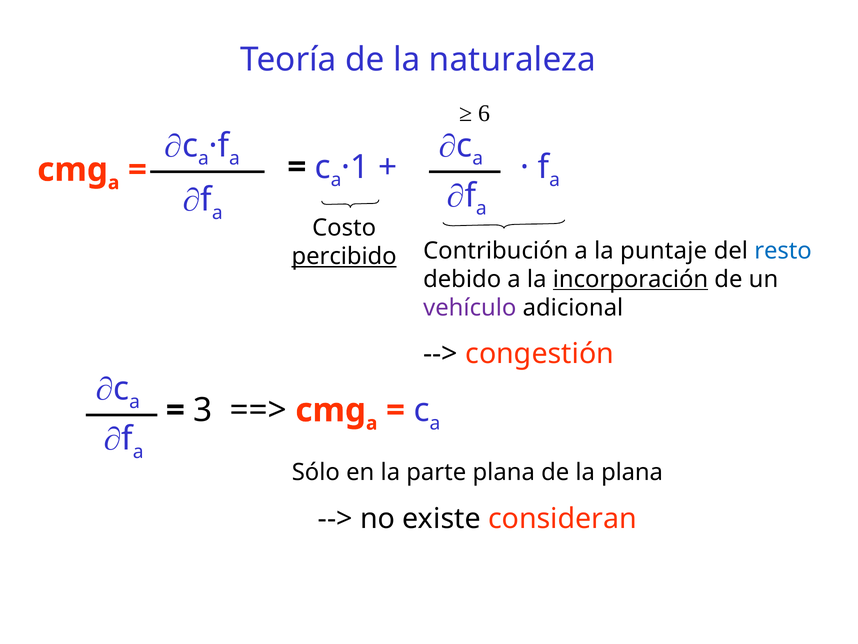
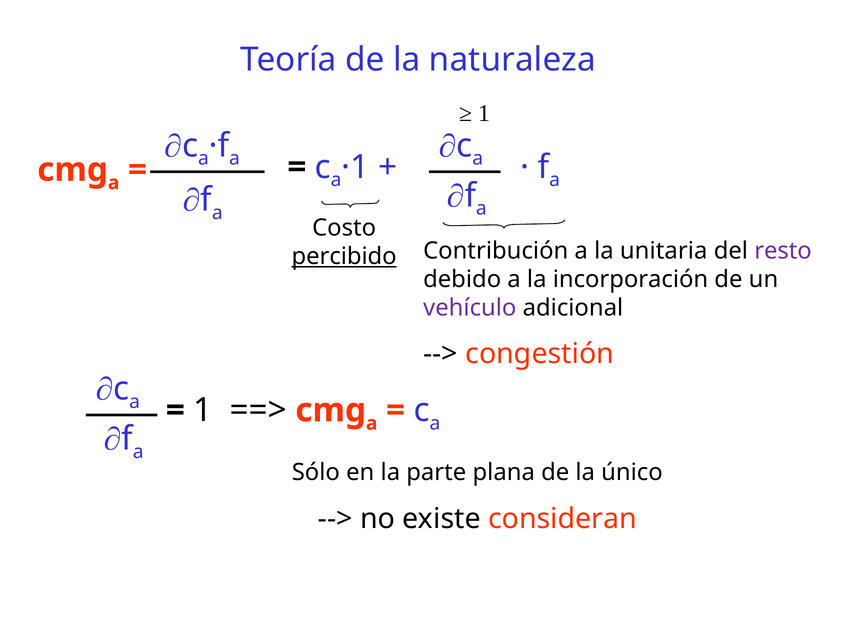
6 at (484, 113): 6 -> 1
puntaje: puntaje -> unitaria
resto colour: blue -> purple
incorporación underline: present -> none
3 at (203, 410): 3 -> 1
la plana: plana -> único
